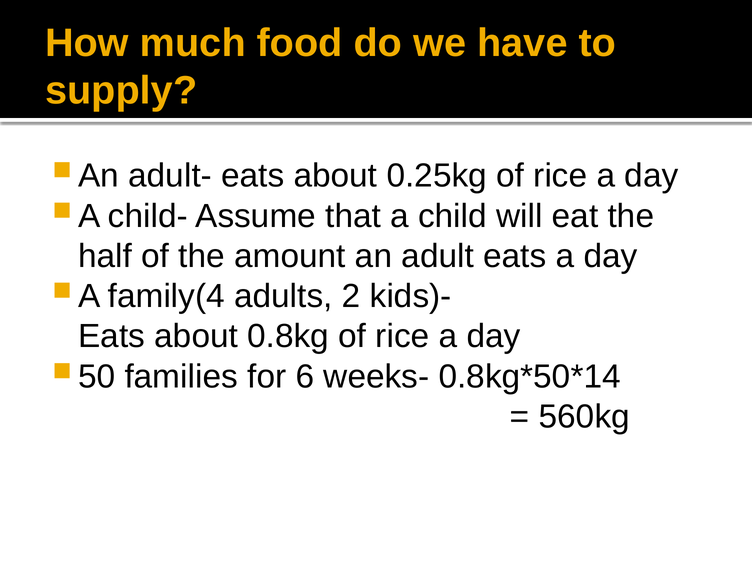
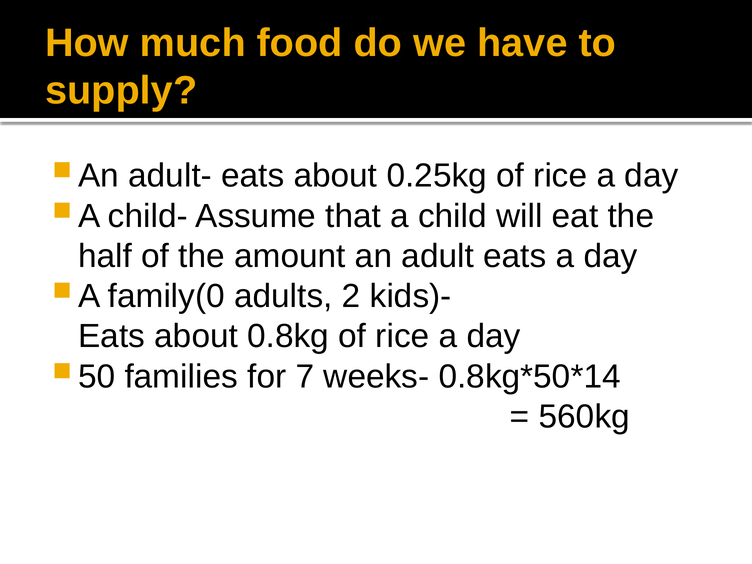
family(4: family(4 -> family(0
6: 6 -> 7
